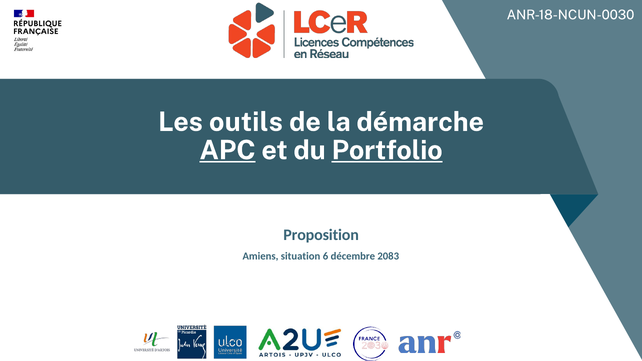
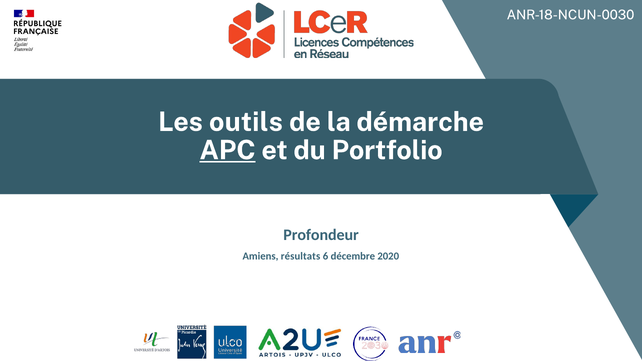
Portfolio underline: present -> none
Proposition: Proposition -> Profondeur
situation: situation -> résultats
2083: 2083 -> 2020
